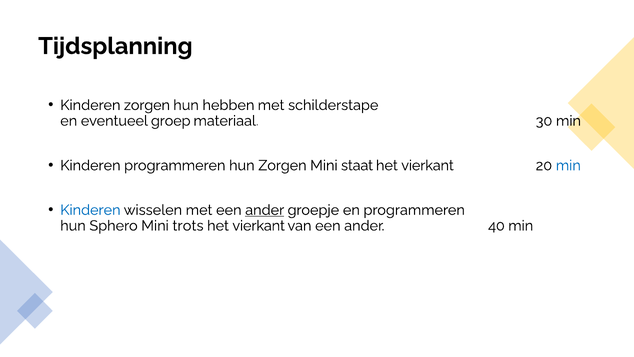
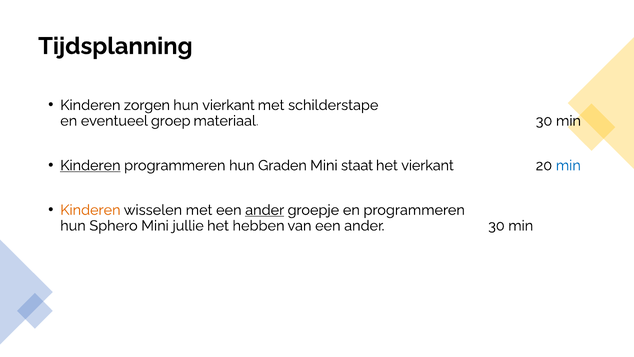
hun hebben: hebben -> vierkant
Kinderen at (90, 165) underline: none -> present
hun Zorgen: Zorgen -> Graden
Kinderen at (90, 210) colour: blue -> orange
trots: trots -> jullie
vierkant at (259, 226): vierkant -> hebben
ander 40: 40 -> 30
